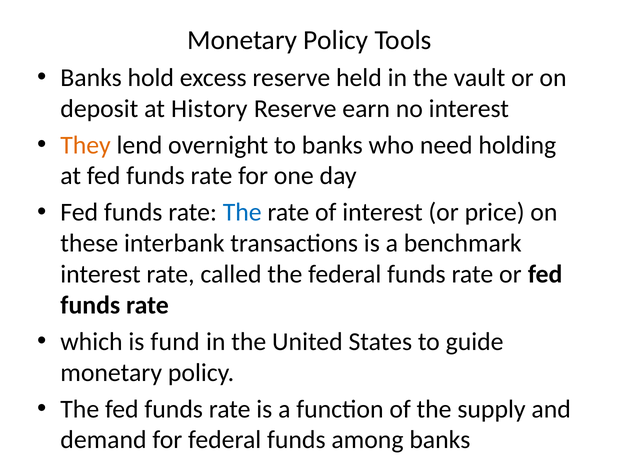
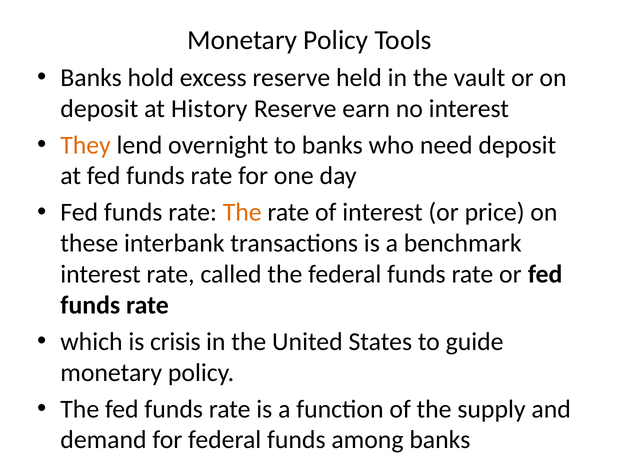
need holding: holding -> deposit
The at (242, 213) colour: blue -> orange
fund: fund -> crisis
